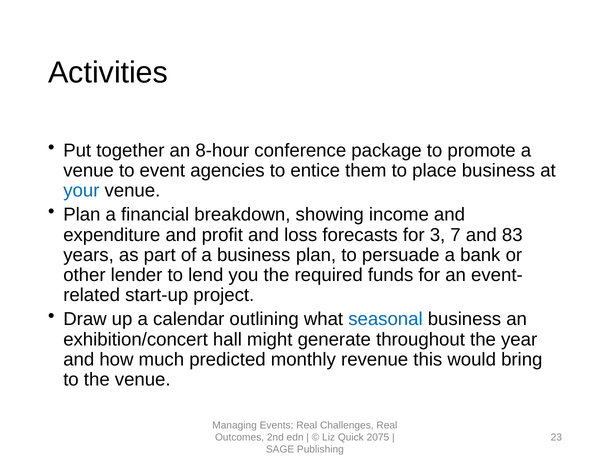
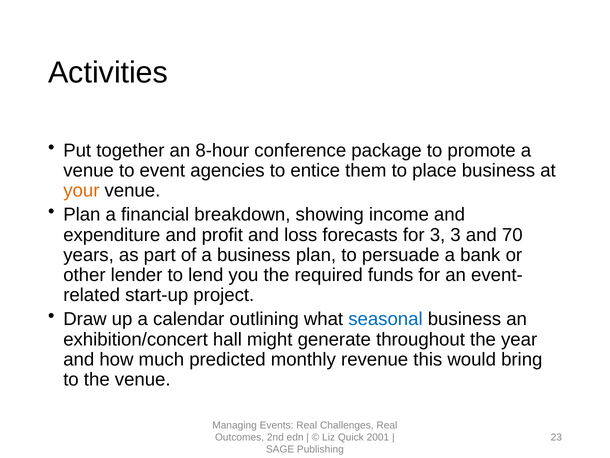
your colour: blue -> orange
3 7: 7 -> 3
83: 83 -> 70
2075: 2075 -> 2001
